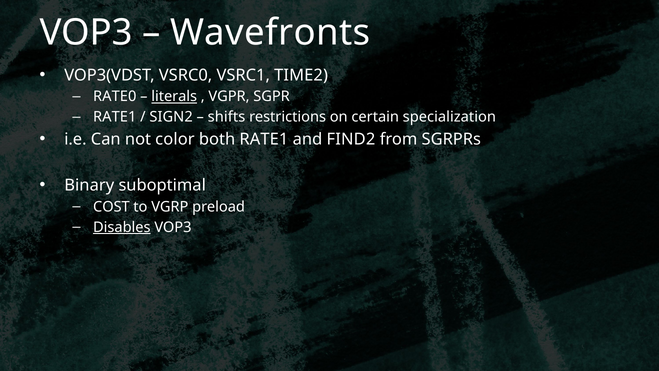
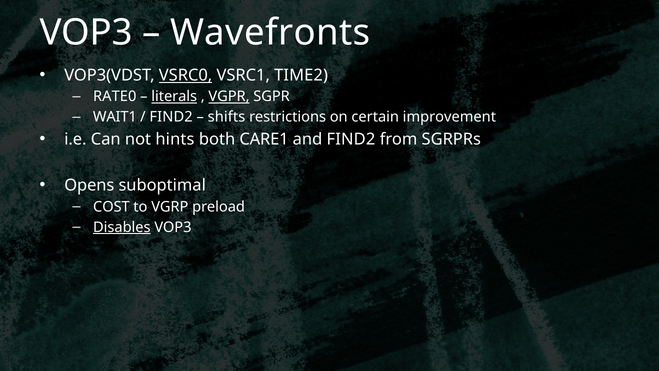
VSRC0 underline: none -> present
VGPR underline: none -> present
RATE1 at (115, 117): RATE1 -> WAIT1
SIGN2 at (171, 117): SIGN2 -> FIND2
specialization: specialization -> improvement
color: color -> hints
both RATE1: RATE1 -> CARE1
Binary: Binary -> Opens
